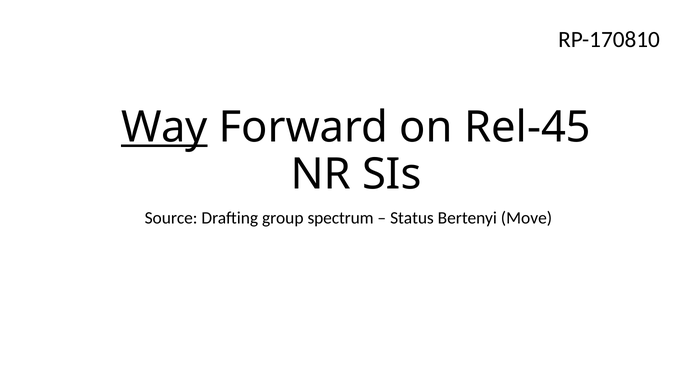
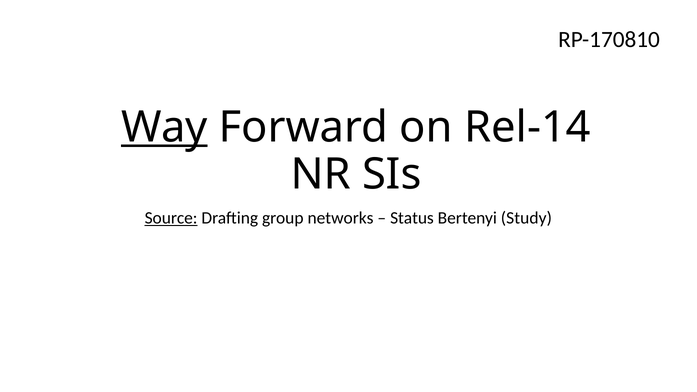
Rel-45: Rel-45 -> Rel-14
Source underline: none -> present
spectrum: spectrum -> networks
Move: Move -> Study
